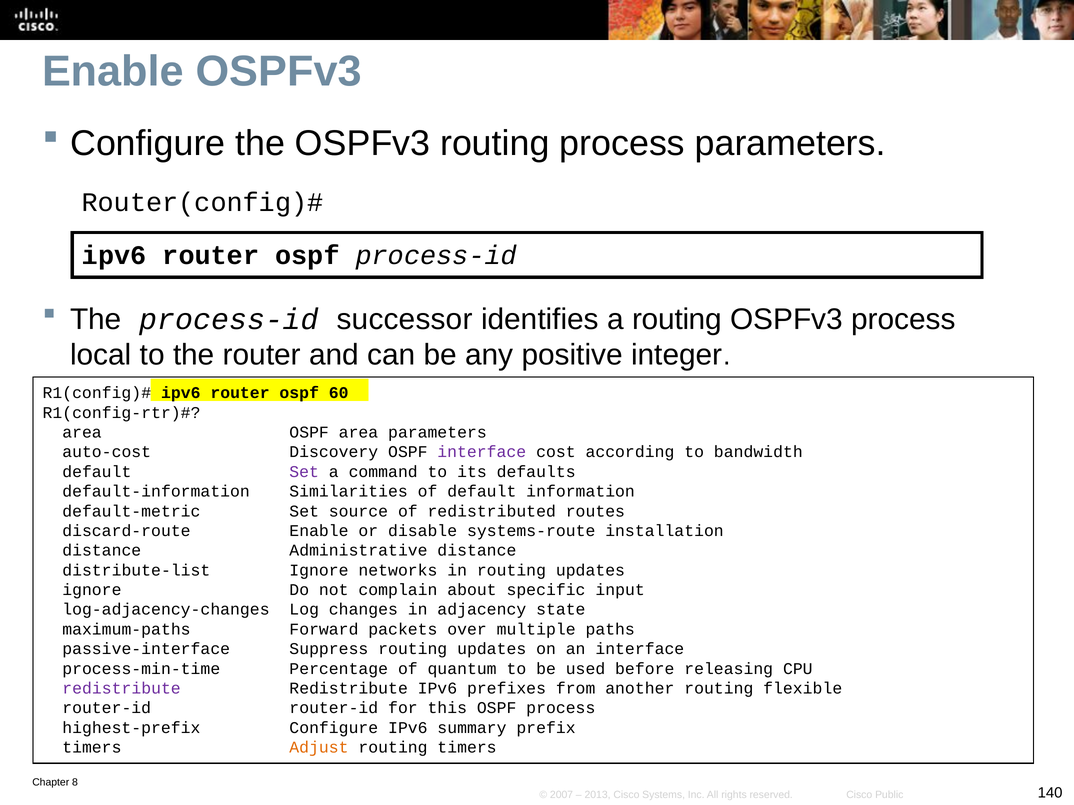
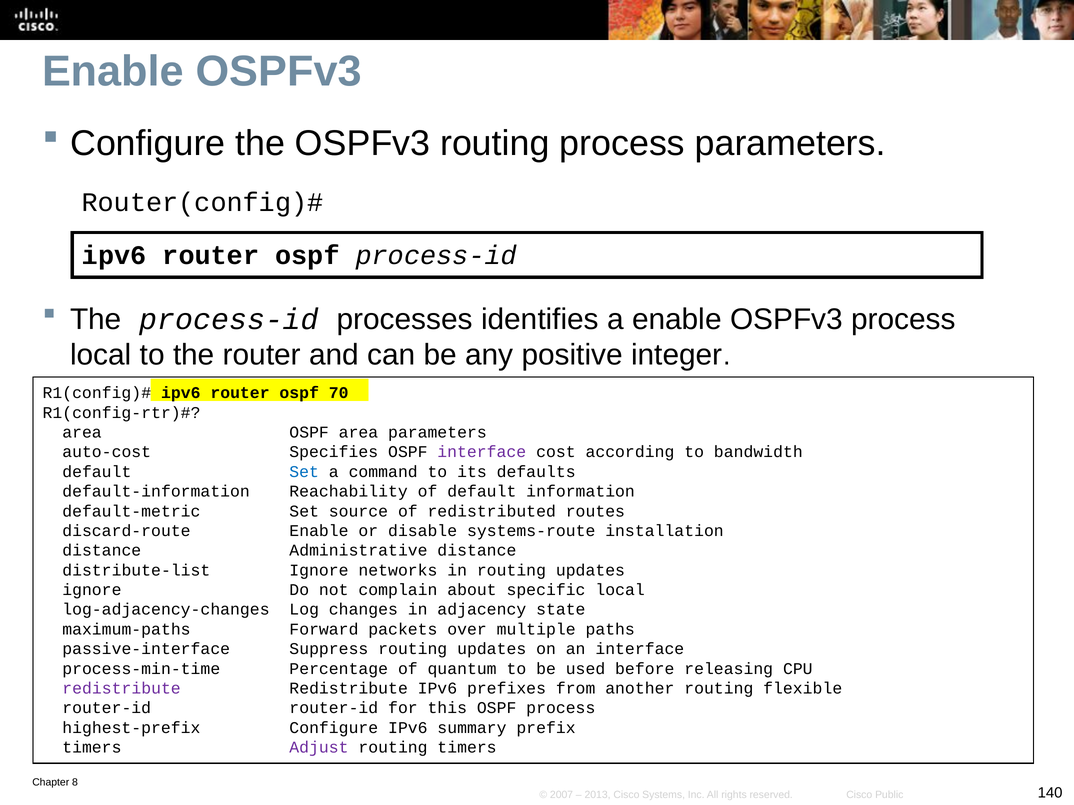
successor: successor -> processes
a routing: routing -> enable
60: 60 -> 70
Discovery: Discovery -> Specifies
Set at (304, 472) colour: purple -> blue
Similarities: Similarities -> Reachability
specific input: input -> local
Adjust colour: orange -> purple
